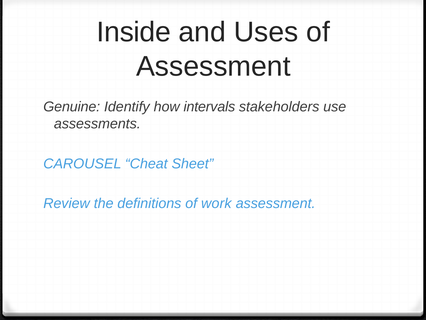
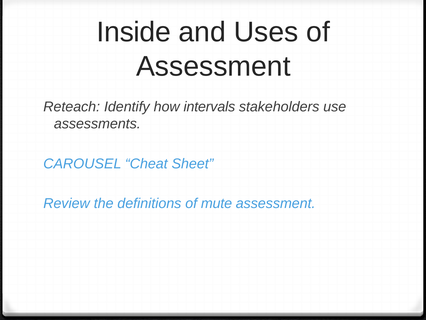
Genuine: Genuine -> Reteach
work: work -> mute
